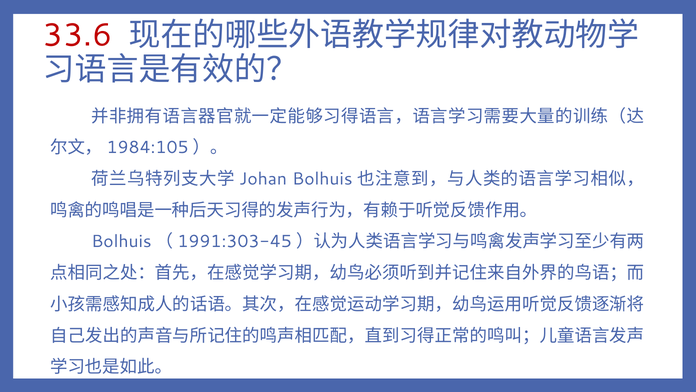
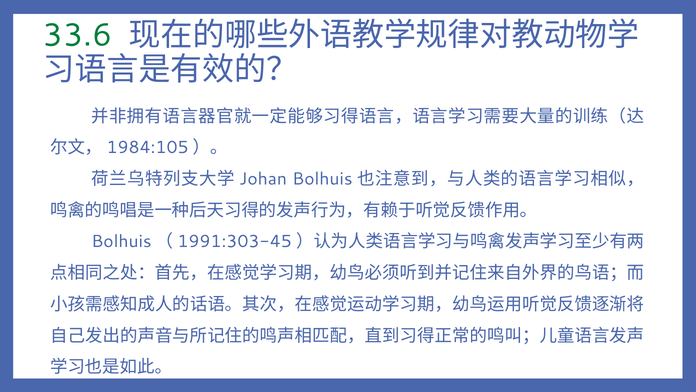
33.6 colour: red -> green
